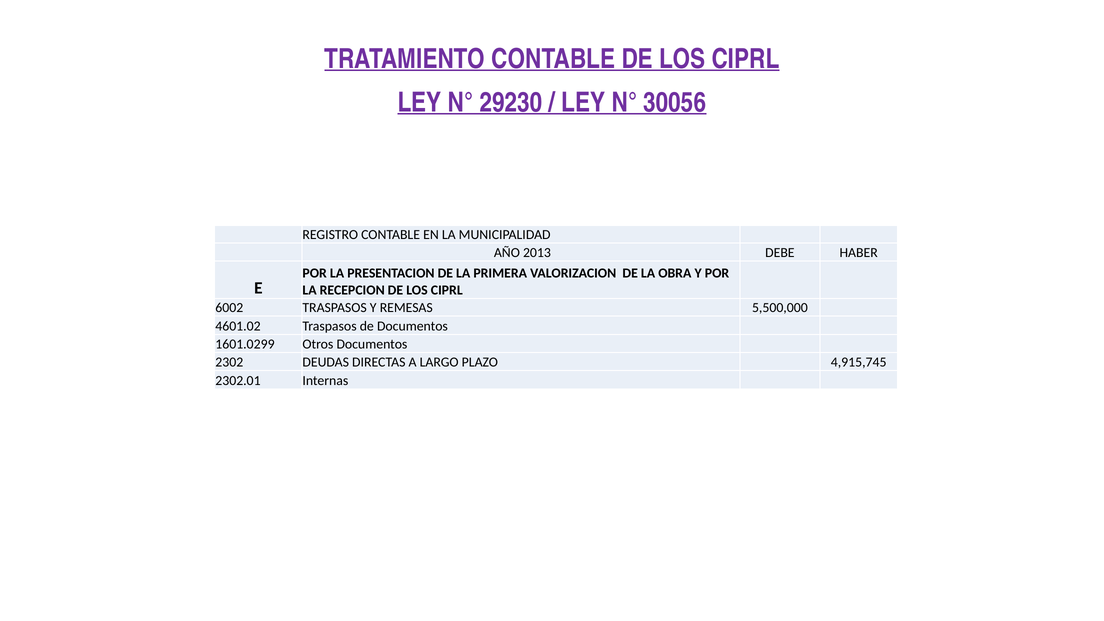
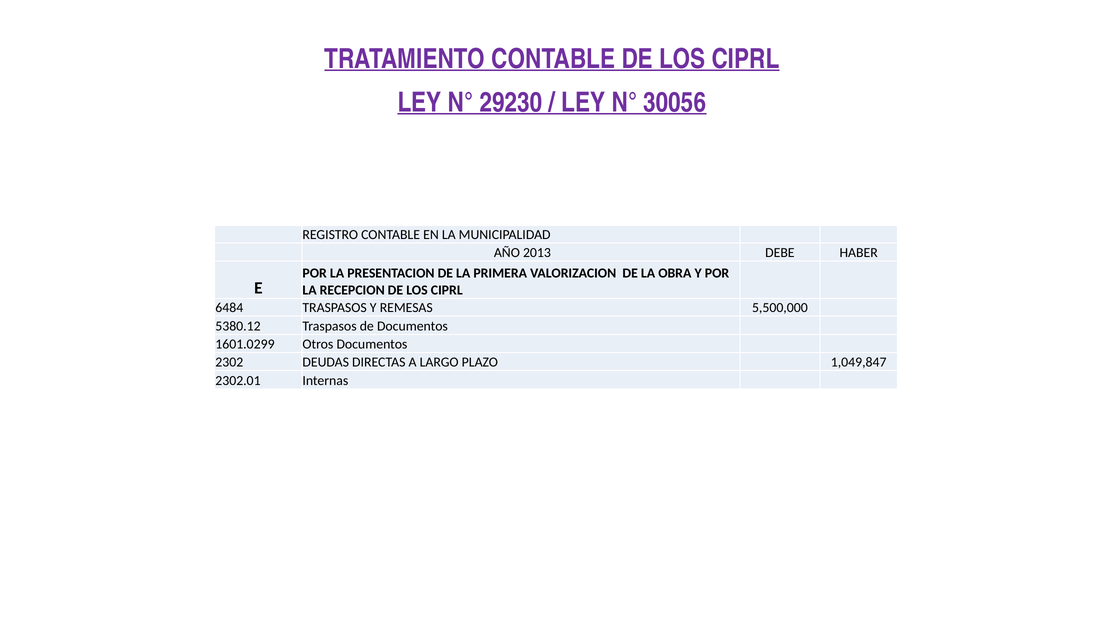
6002: 6002 -> 6484
4601.02: 4601.02 -> 5380.12
4,915,745: 4,915,745 -> 1,049,847
